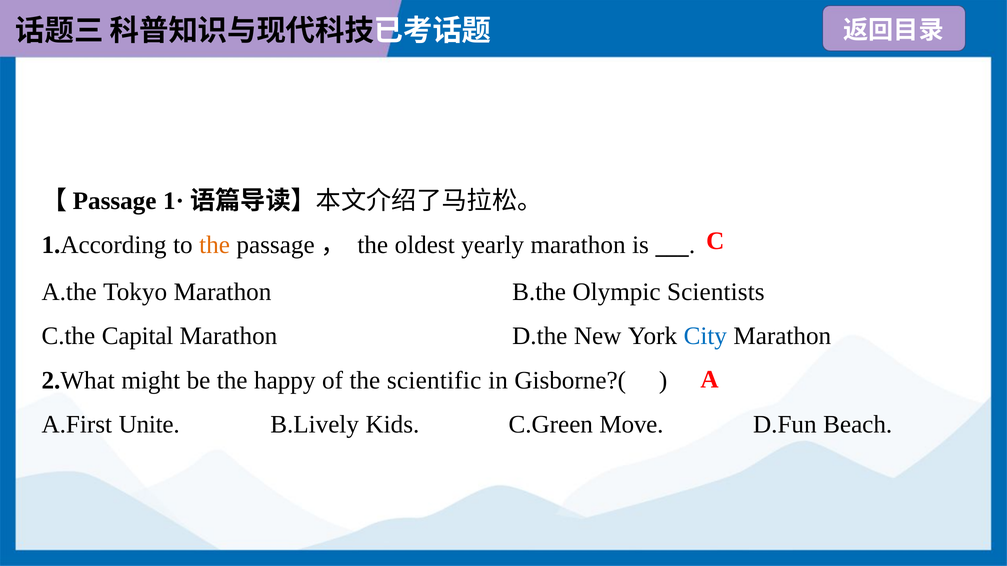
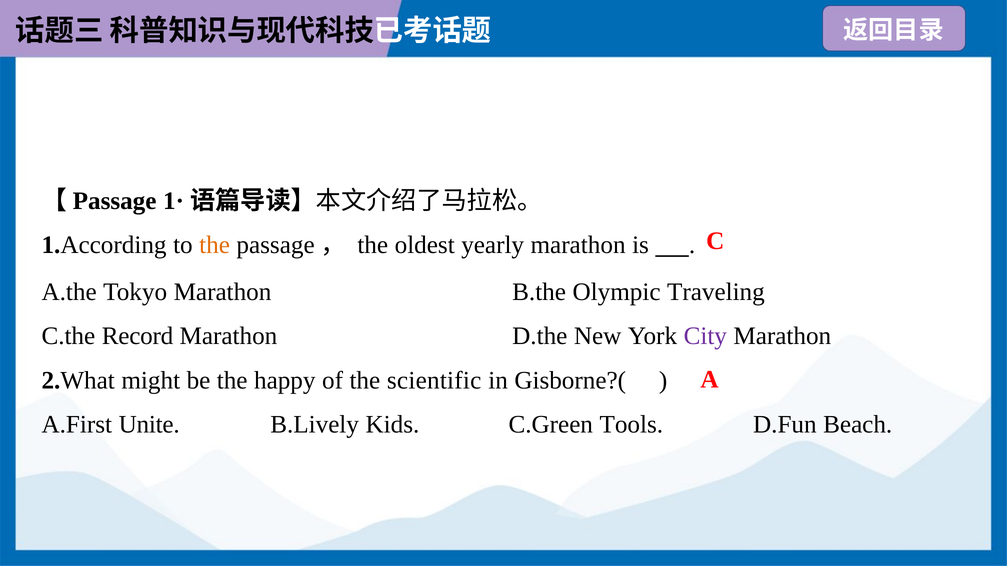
Scientists: Scientists -> Traveling
Capital: Capital -> Record
City colour: blue -> purple
Move: Move -> Tools
